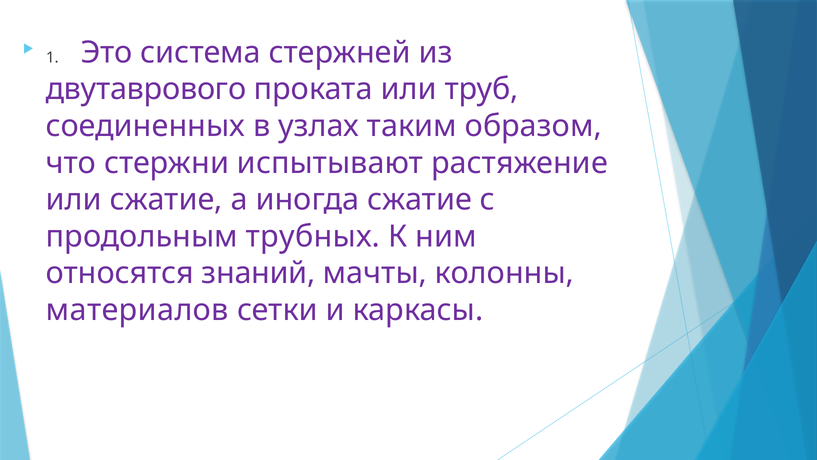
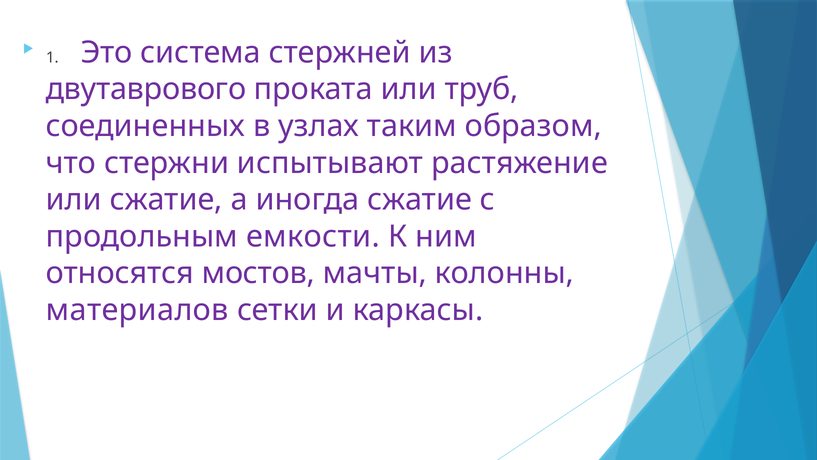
трубных: трубных -> емкости
знаний: знаний -> мостов
